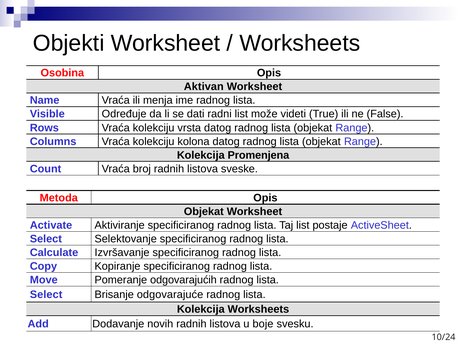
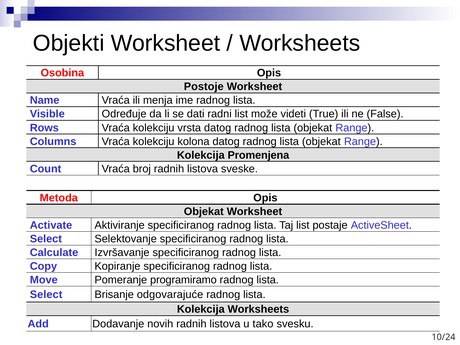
Aktivan: Aktivan -> Postoje
odgovarajućih: odgovarajućih -> programiramo
boje: boje -> tako
